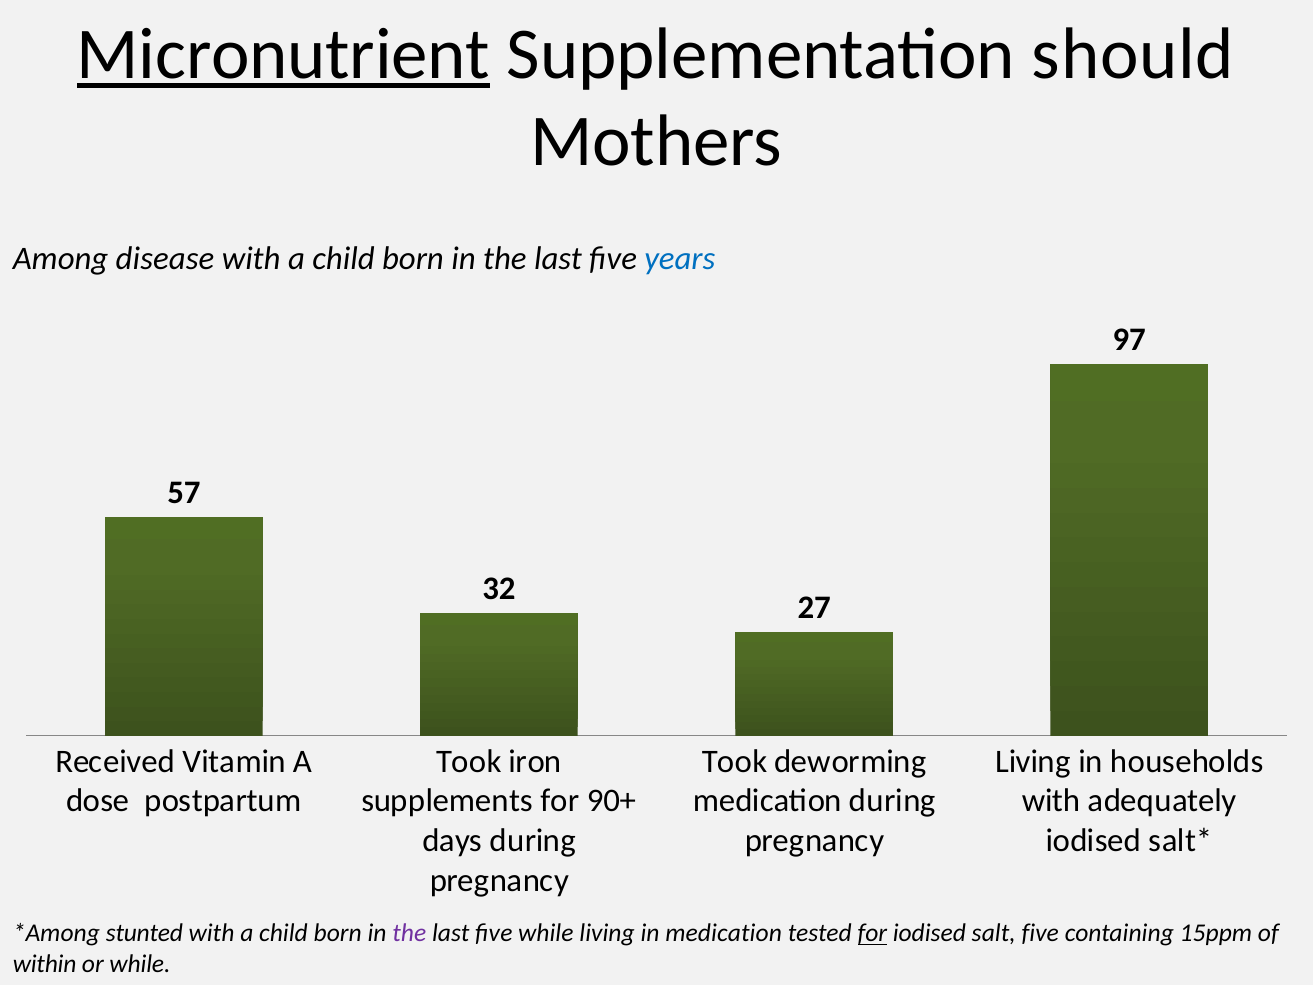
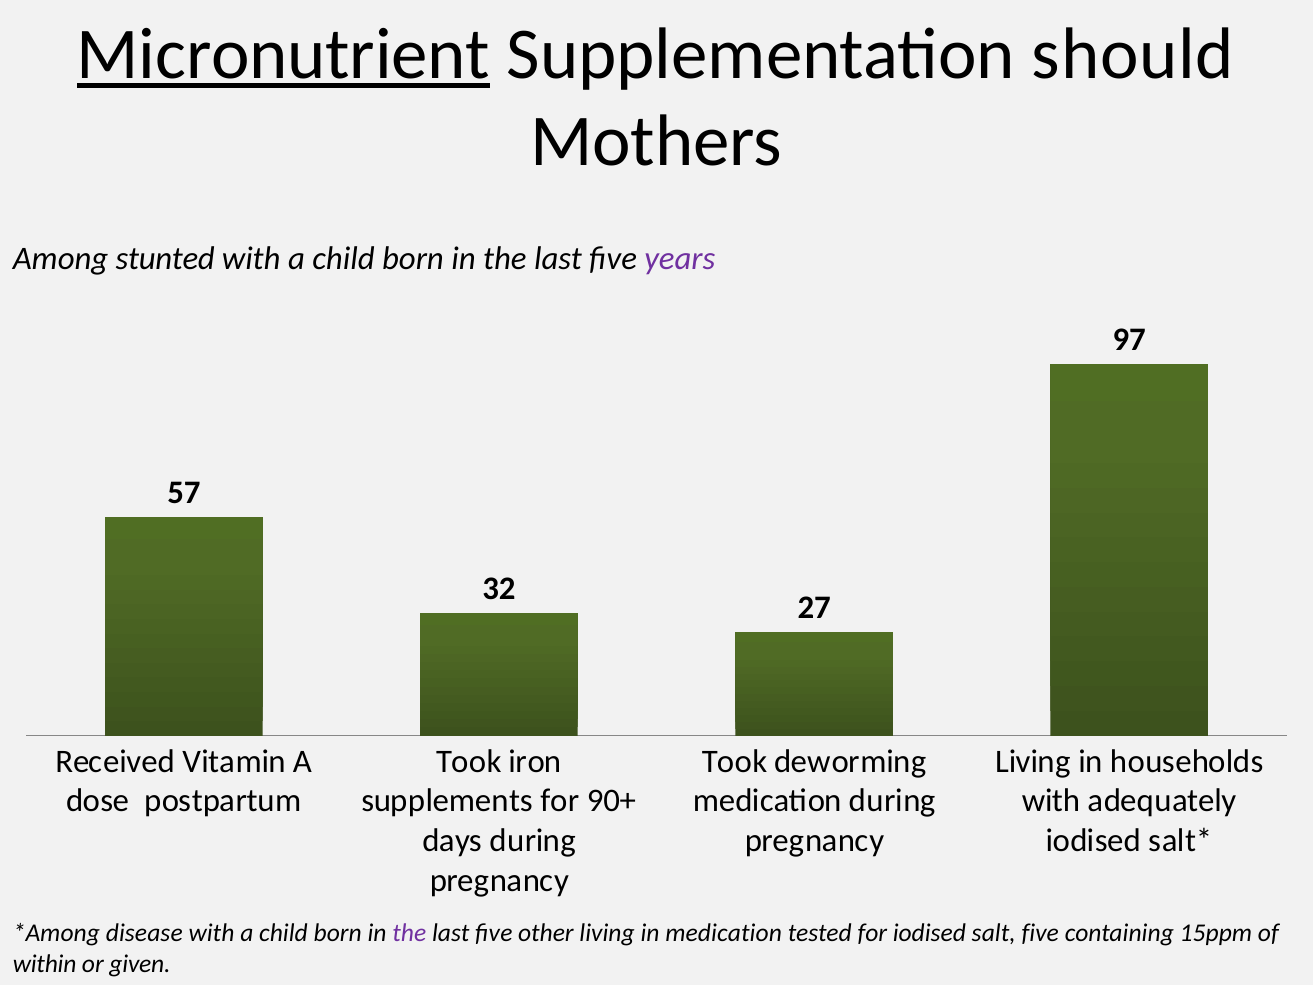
disease: disease -> stunted
years colour: blue -> purple
stunted: stunted -> disease
five while: while -> other
for at (872, 933) underline: present -> none
or while: while -> given
